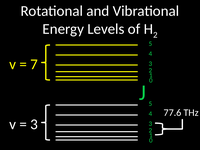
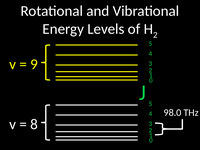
7: 7 -> 9
77.6: 77.6 -> 98.0
3 at (34, 124): 3 -> 8
